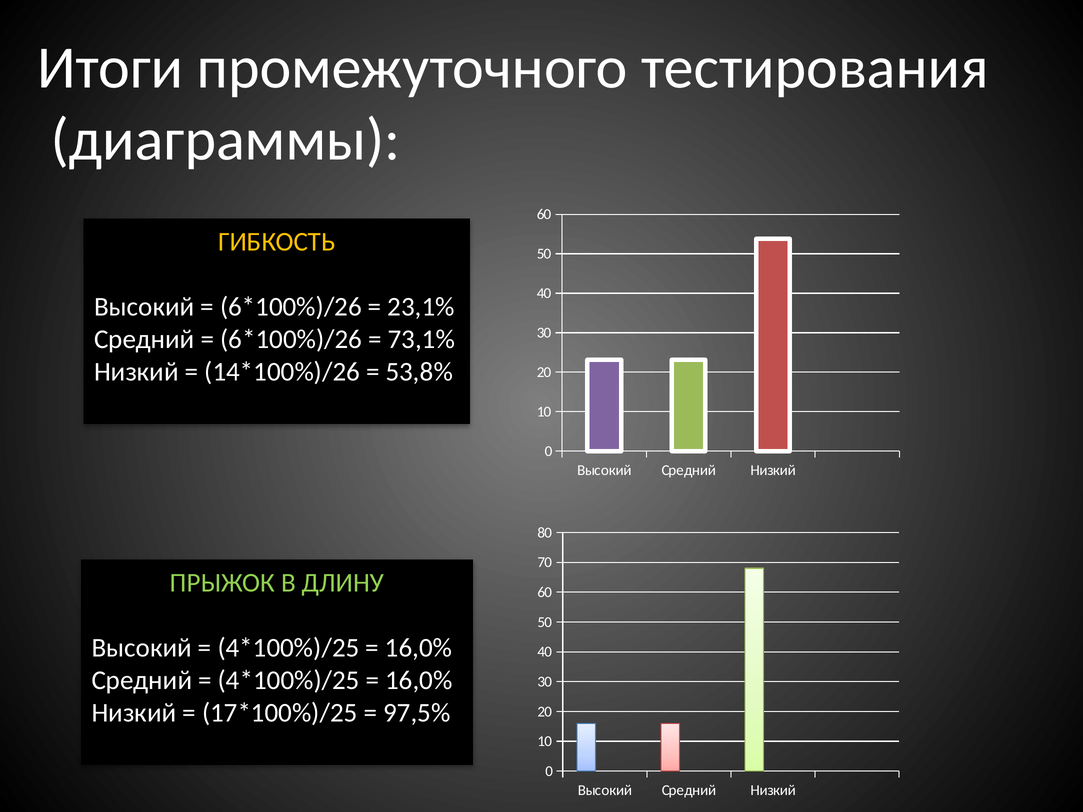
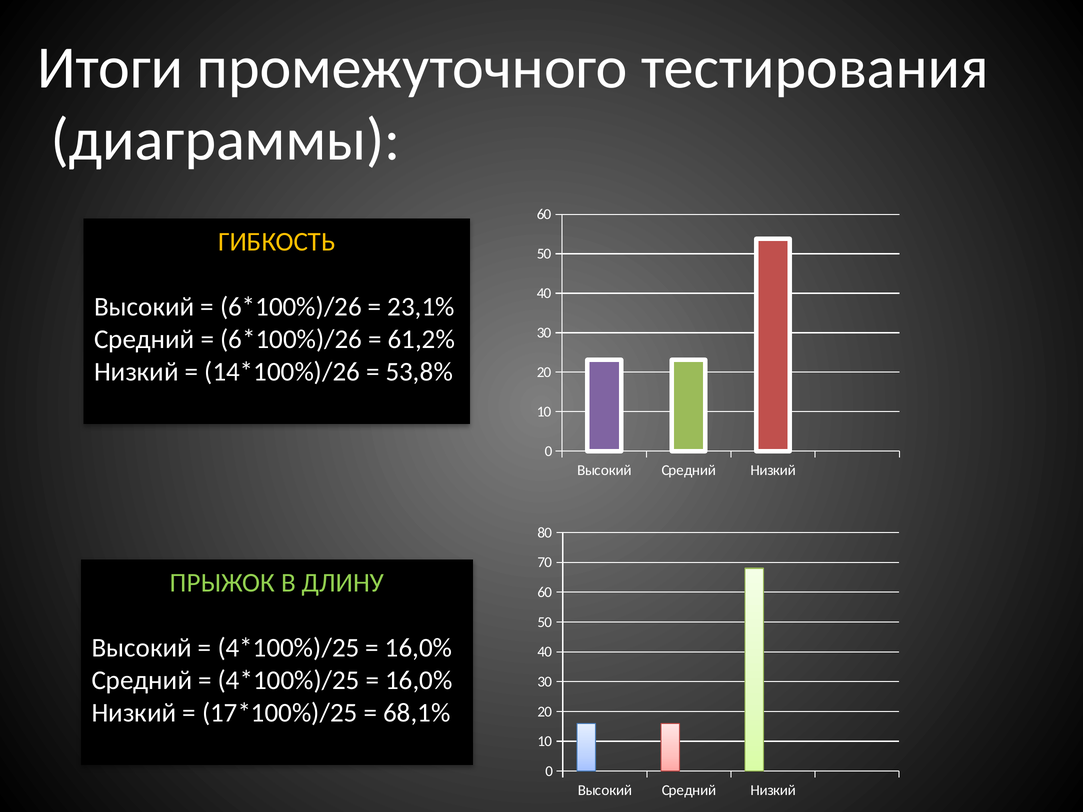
73,1%: 73,1% -> 61,2%
97,5%: 97,5% -> 68,1%
